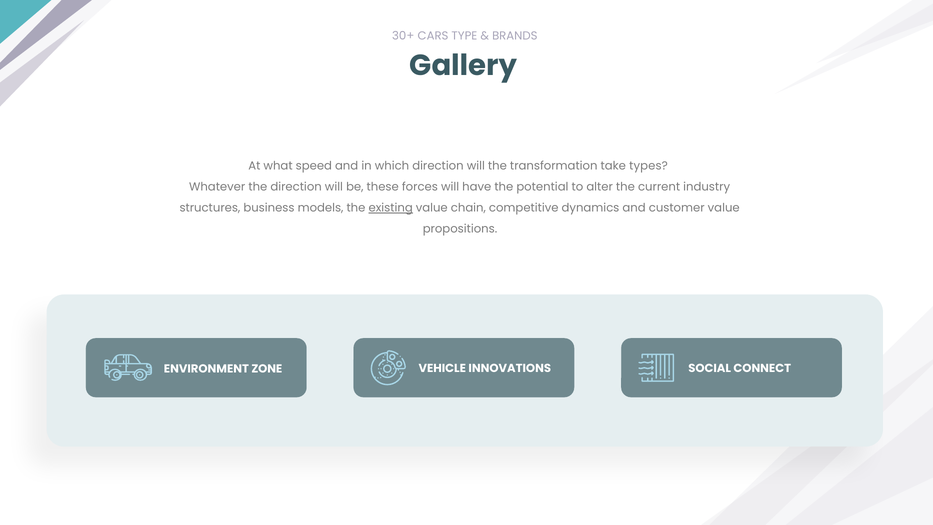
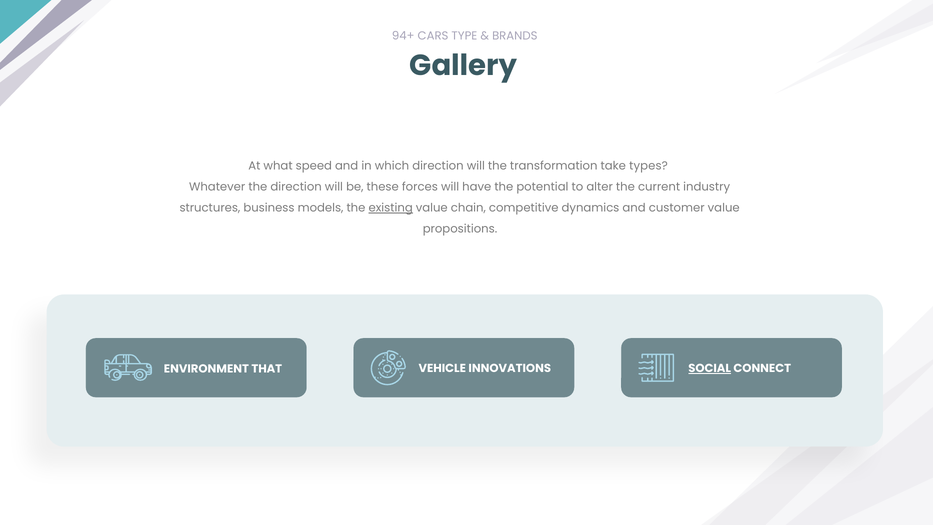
30+: 30+ -> 94+
ZONE: ZONE -> THAT
SOCIAL underline: none -> present
